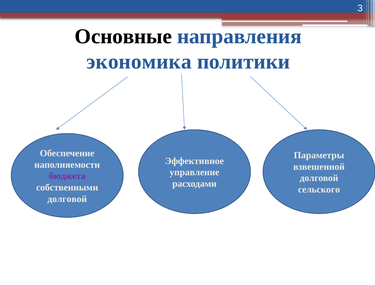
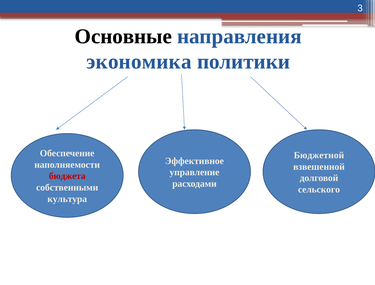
Параметры: Параметры -> Бюджетной
бюджета colour: purple -> red
долговой at (67, 199): долговой -> культура
